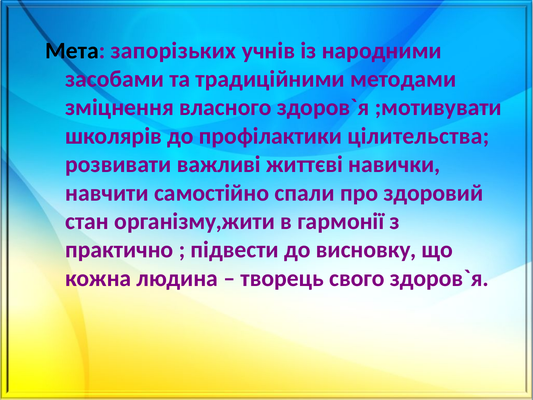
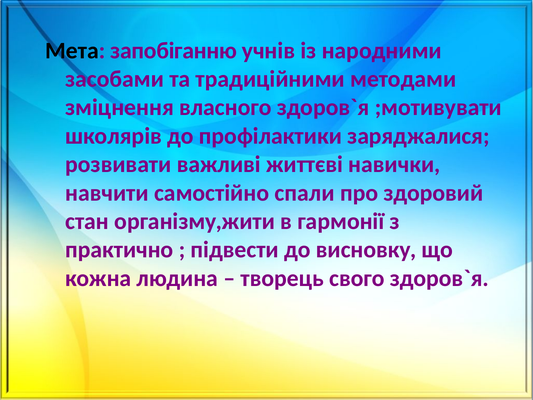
запорізьких: запорізьких -> запобіганню
цілительства: цілительства -> заряджалися
